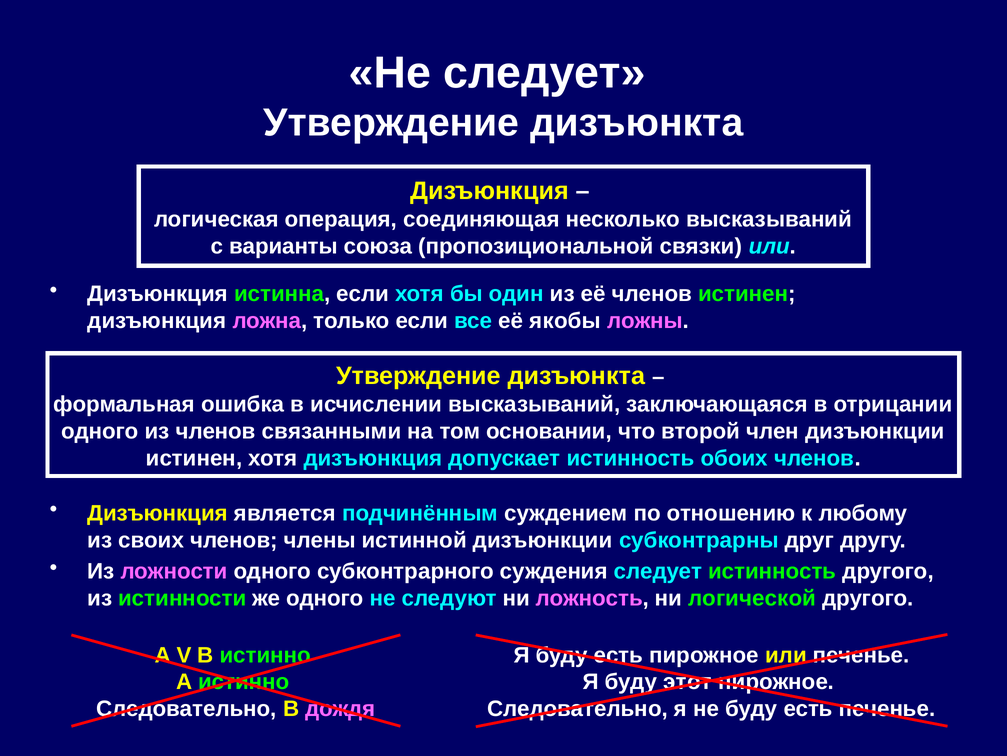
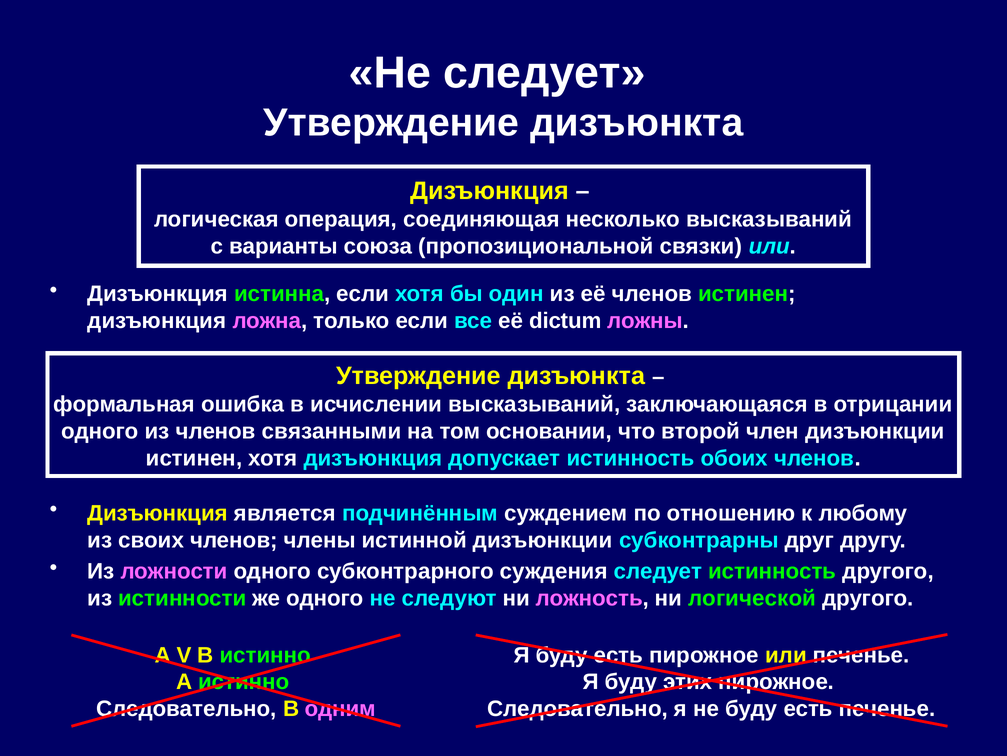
якобы: якобы -> dictum
этот: этот -> этих
дождя: дождя -> одним
